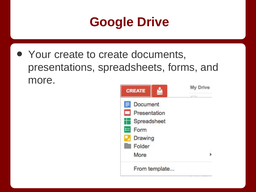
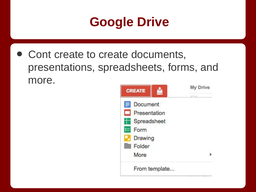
Your: Your -> Cont
